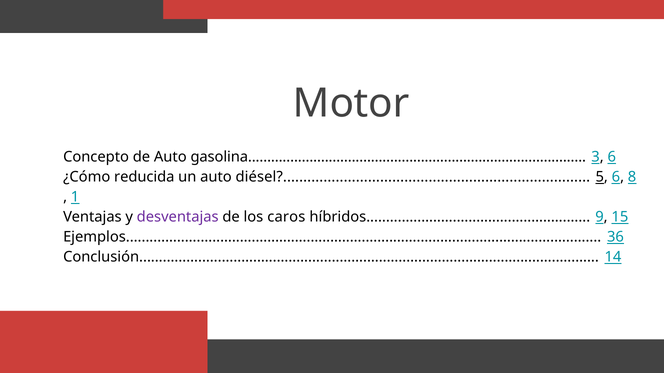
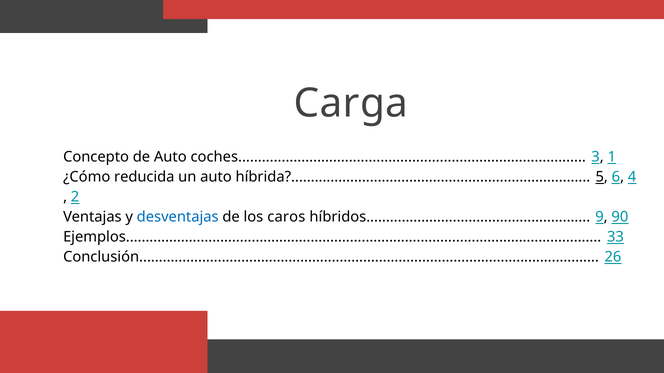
Motor: Motor -> Carga
gasolina: gasolina -> coches
3 6: 6 -> 1
diésel: diésel -> híbrida
8: 8 -> 4
1: 1 -> 2
desventajas colour: purple -> blue
15: 15 -> 90
36: 36 -> 33
14: 14 -> 26
